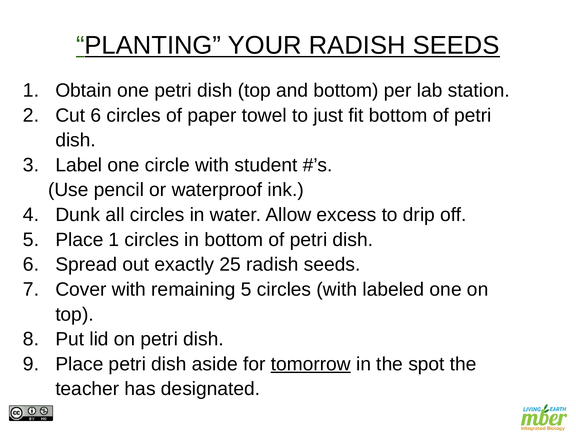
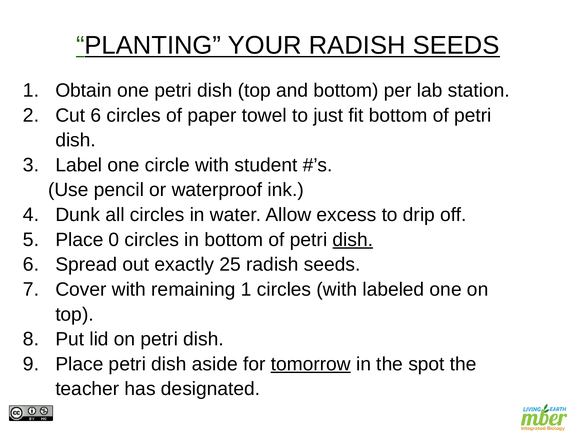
Place 1: 1 -> 0
dish at (353, 240) underline: none -> present
remaining 5: 5 -> 1
